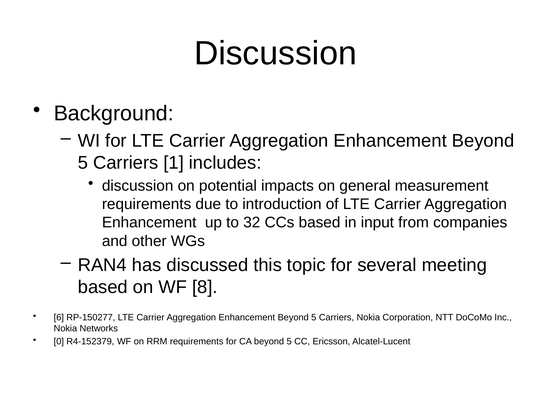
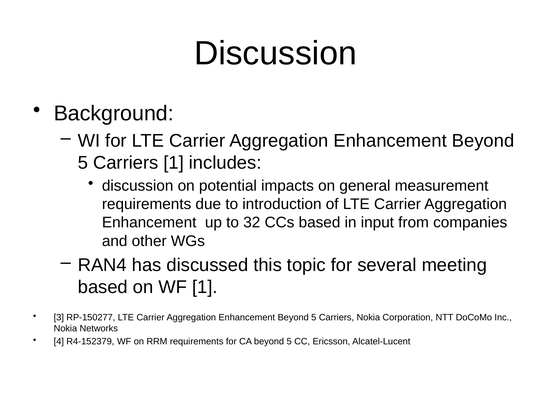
WF 8: 8 -> 1
6: 6 -> 3
0: 0 -> 4
